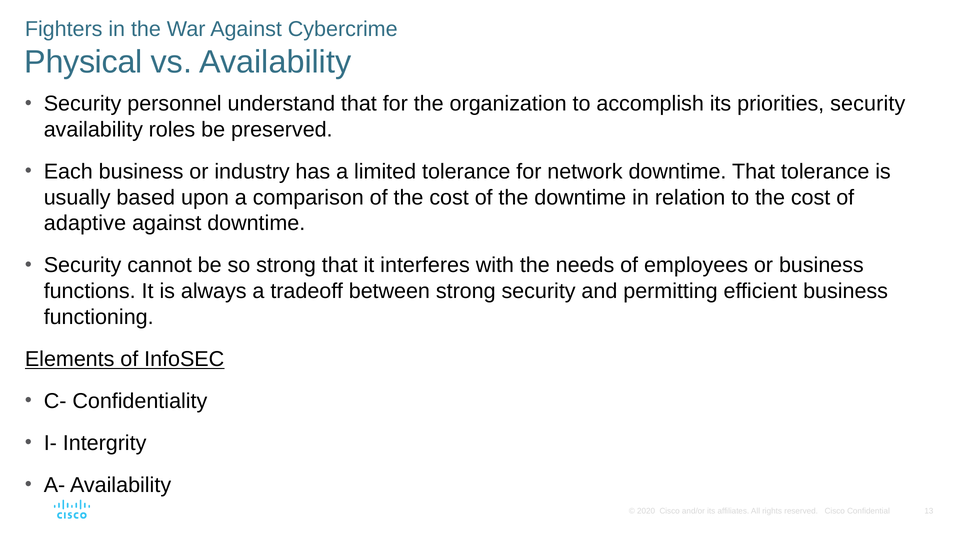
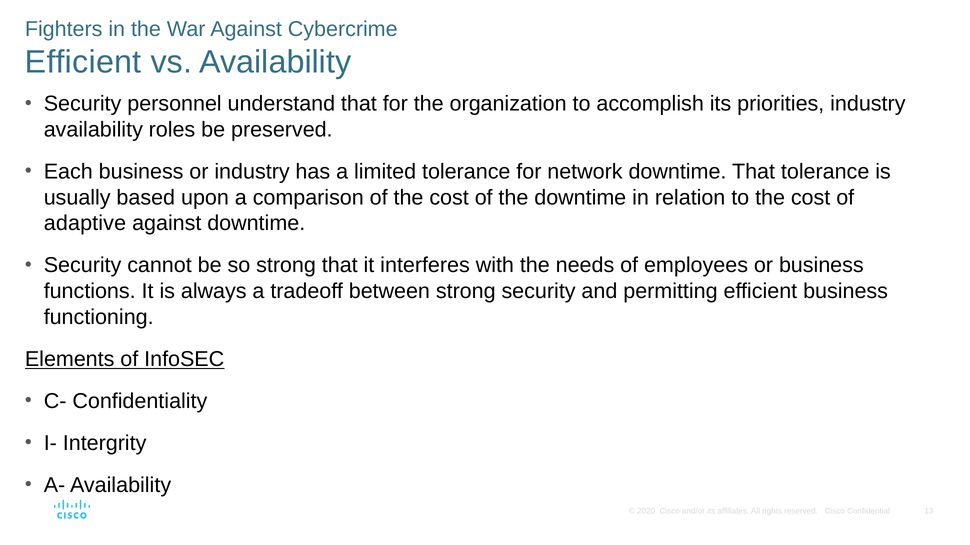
Physical at (83, 62): Physical -> Efficient
priorities security: security -> industry
